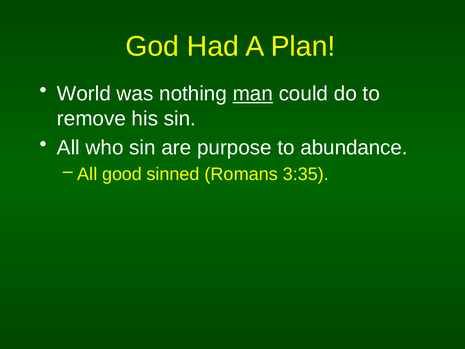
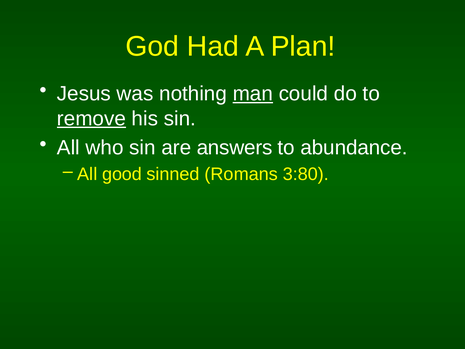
World: World -> Jesus
remove underline: none -> present
purpose: purpose -> answers
3:35: 3:35 -> 3:80
